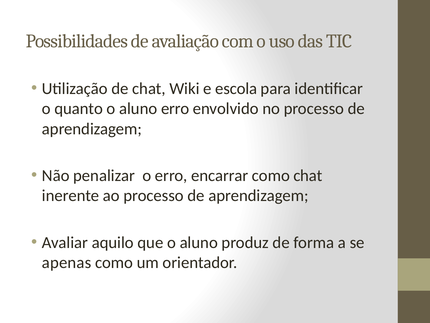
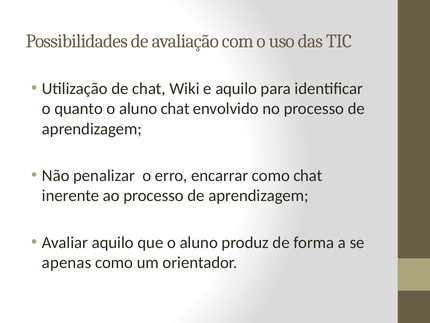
e escola: escola -> aquilo
aluno erro: erro -> chat
